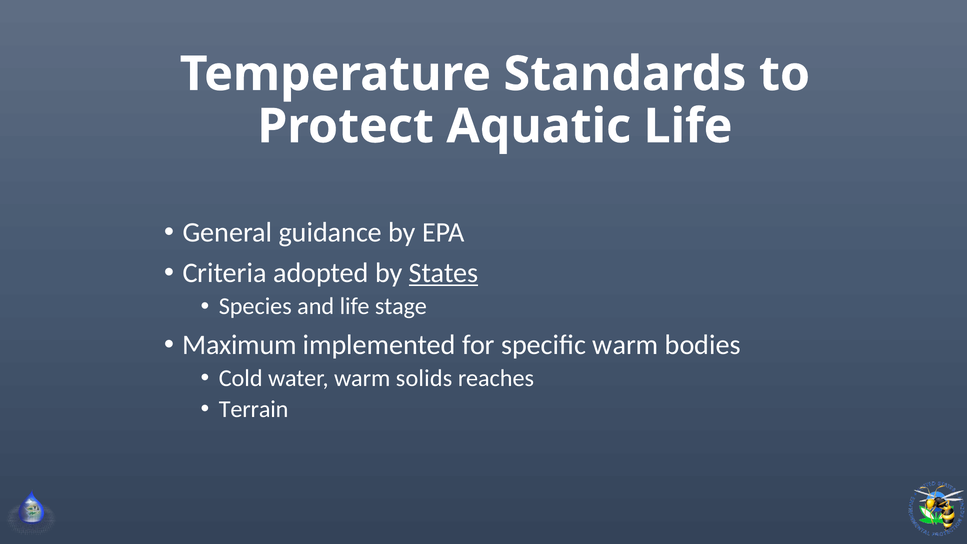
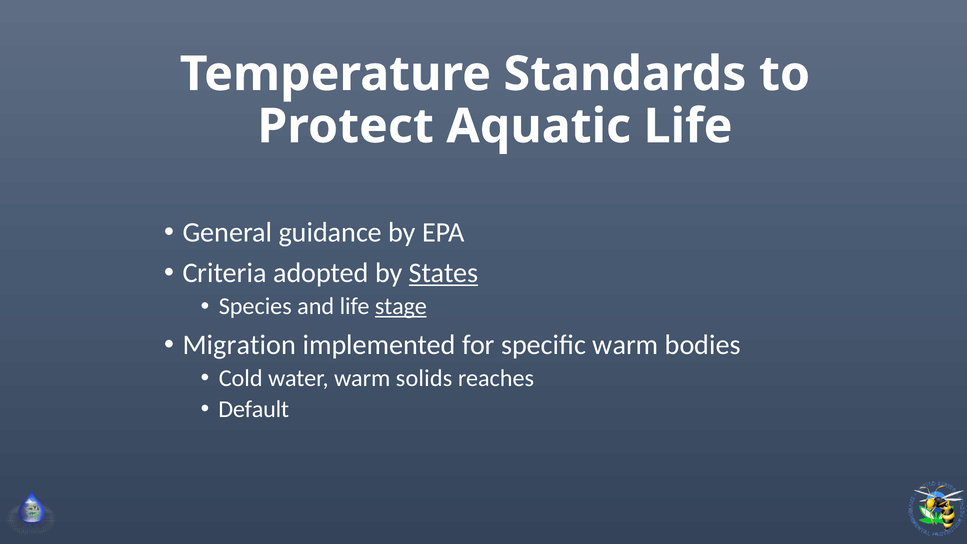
stage underline: none -> present
Maximum: Maximum -> Migration
Terrain: Terrain -> Default
